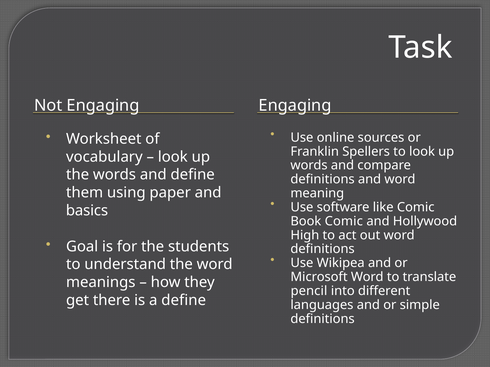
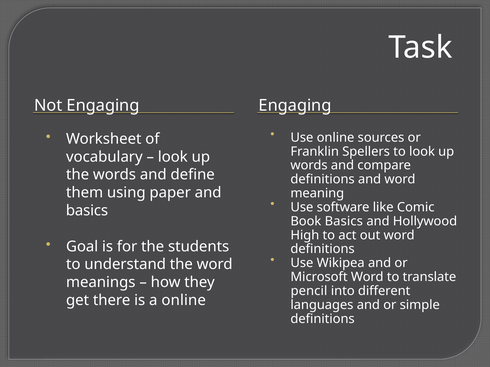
Book Comic: Comic -> Basics
a define: define -> online
